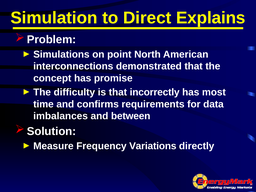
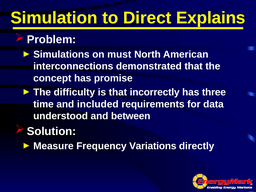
point: point -> must
most: most -> three
confirms: confirms -> included
imbalances: imbalances -> understood
